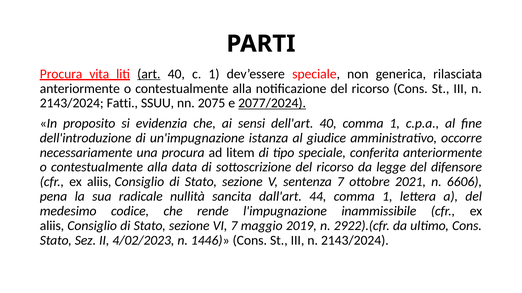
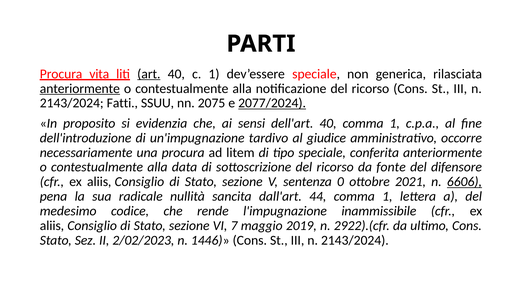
anteriormente at (80, 89) underline: none -> present
istanza: istanza -> tardivo
legge: legge -> fonte
sentenza 7: 7 -> 0
6606 underline: none -> present
4/02/2023: 4/02/2023 -> 2/02/2023
